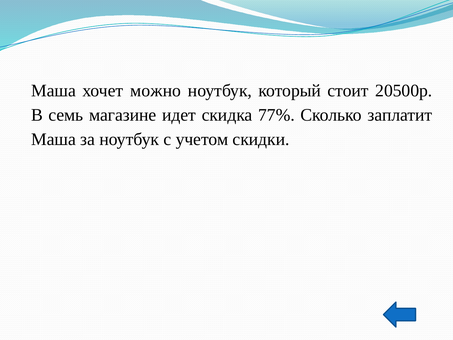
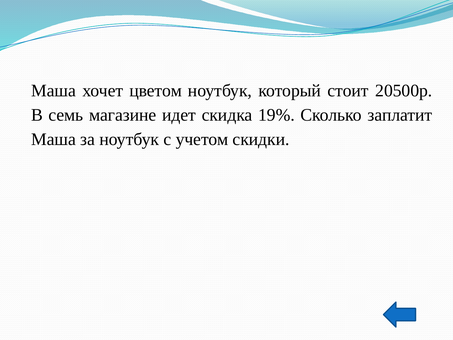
можно: можно -> цветом
77%: 77% -> 19%
